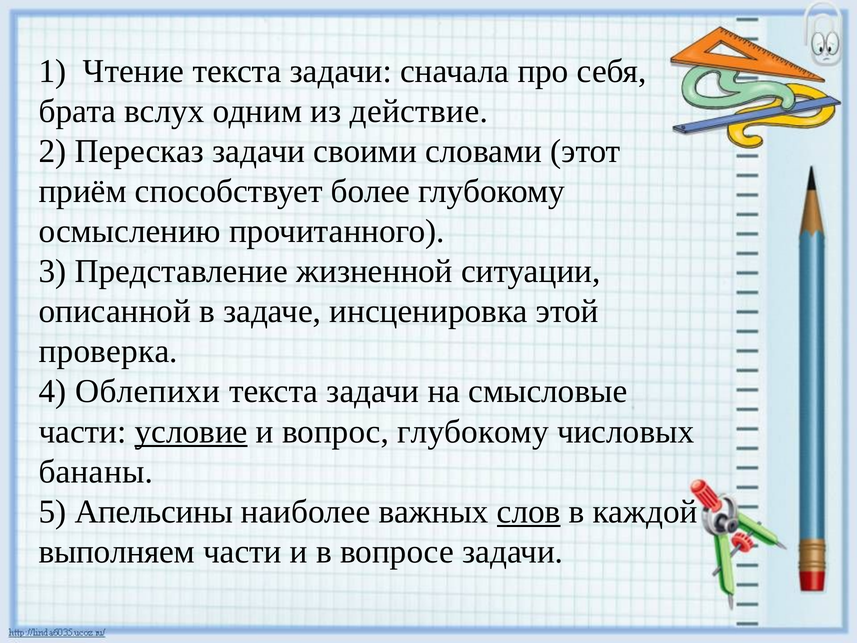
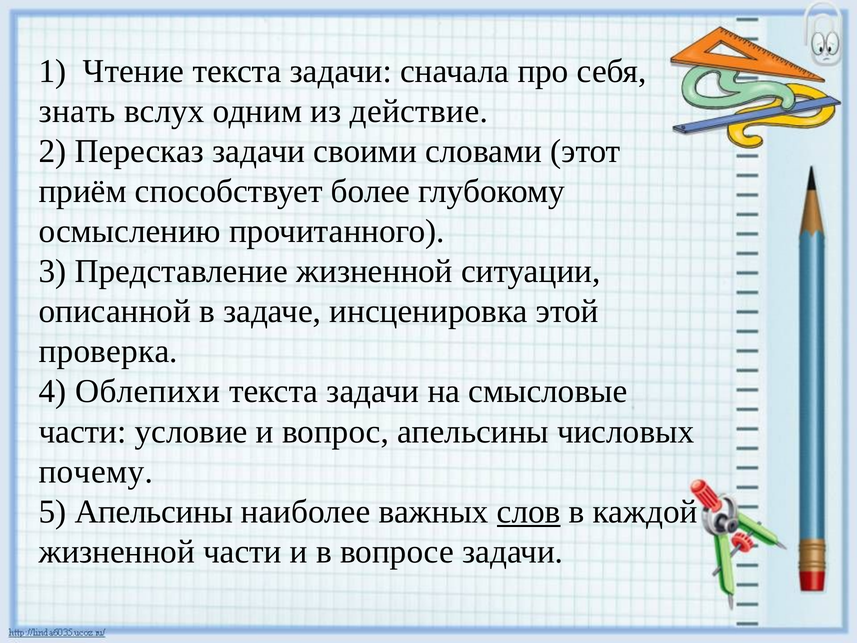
брата: брата -> знать
условие underline: present -> none
вопрос глубокому: глубокому -> апельсины
бананы: бананы -> почему
выполняем at (117, 551): выполняем -> жизненной
